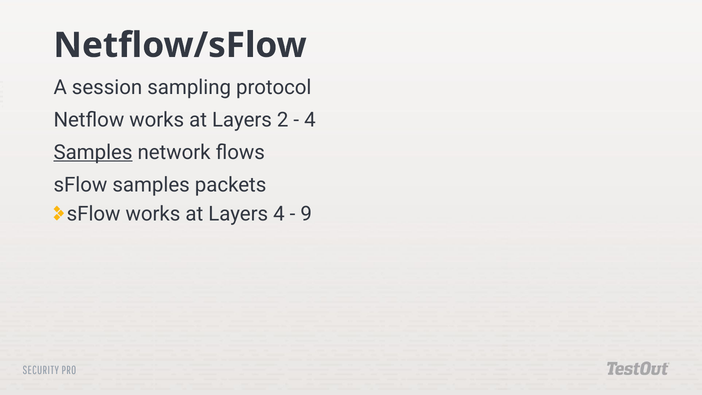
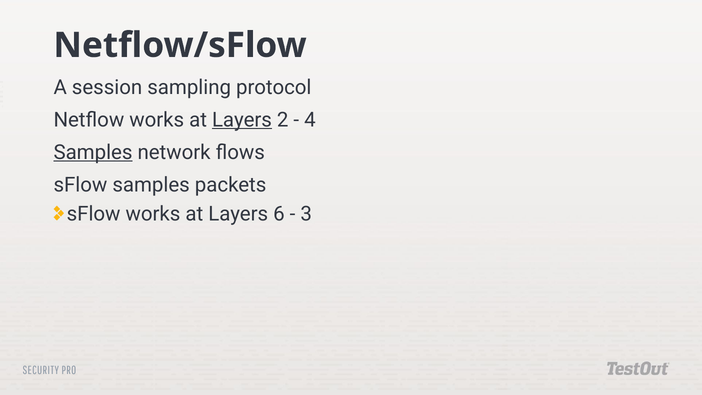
Layers at (242, 120) underline: none -> present
Layers 4: 4 -> 6
9: 9 -> 3
